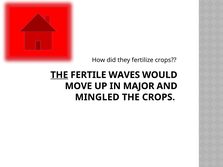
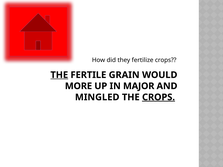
WAVES: WAVES -> GRAIN
MOVE: MOVE -> MORE
CROPS at (159, 97) underline: none -> present
